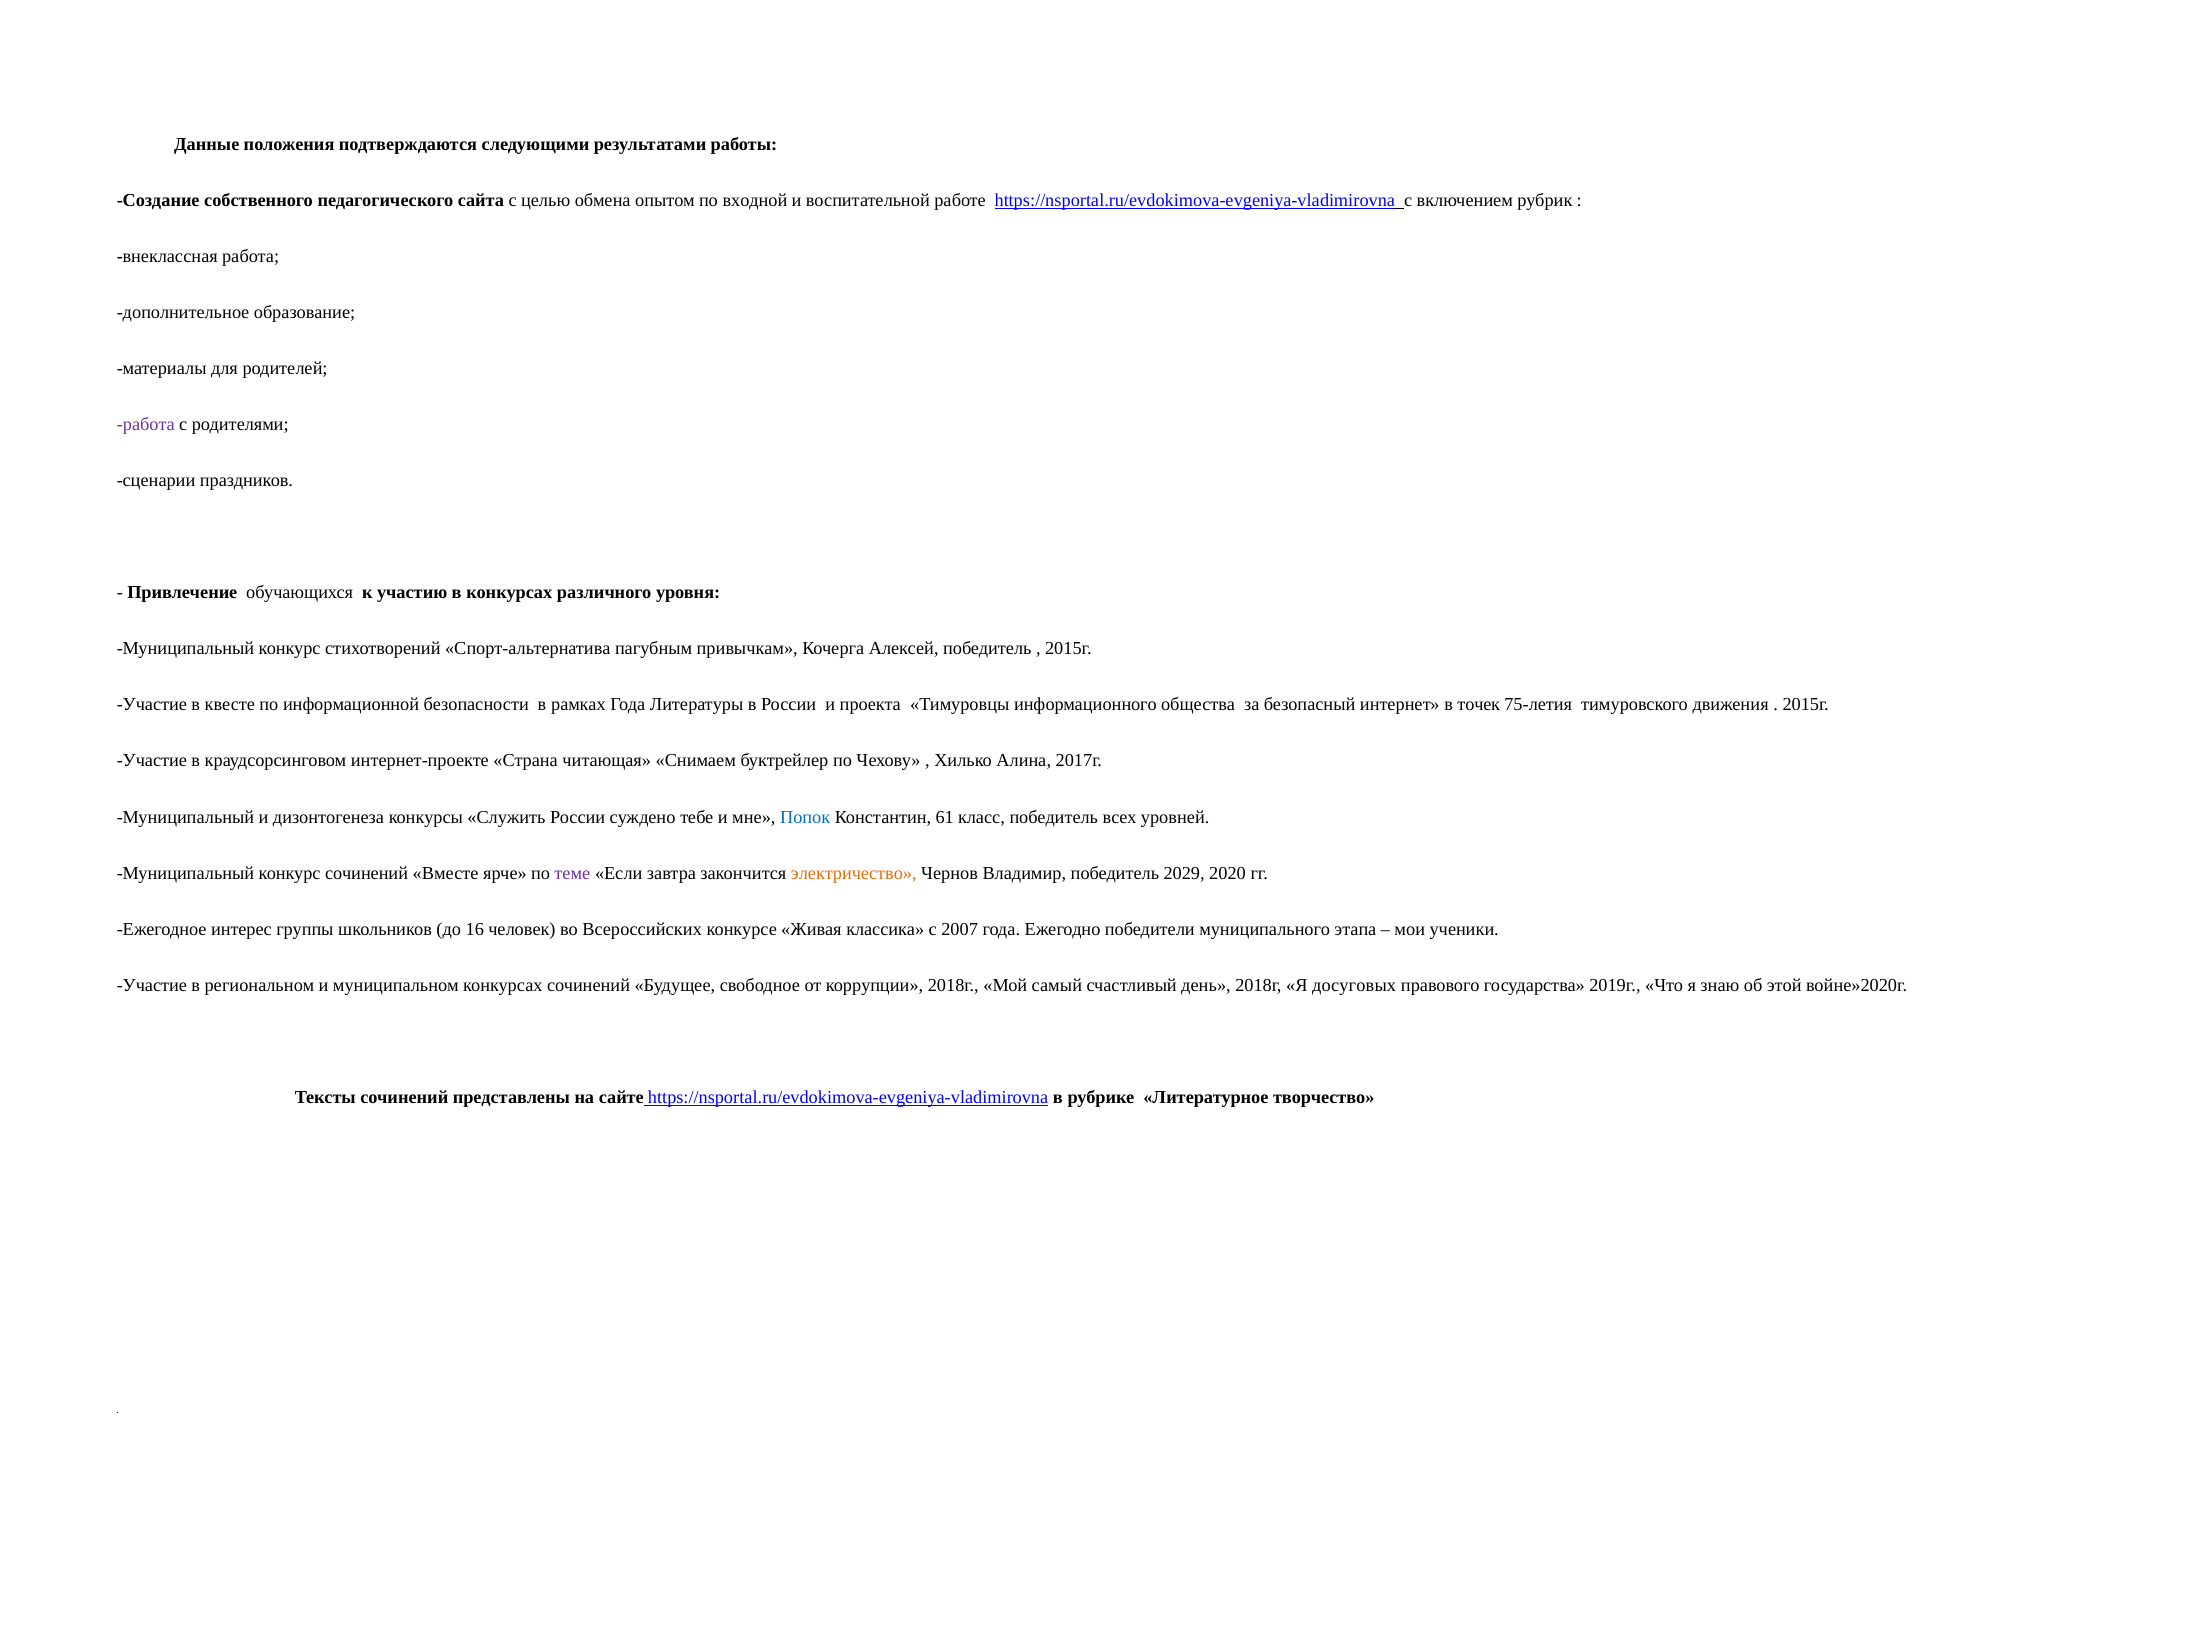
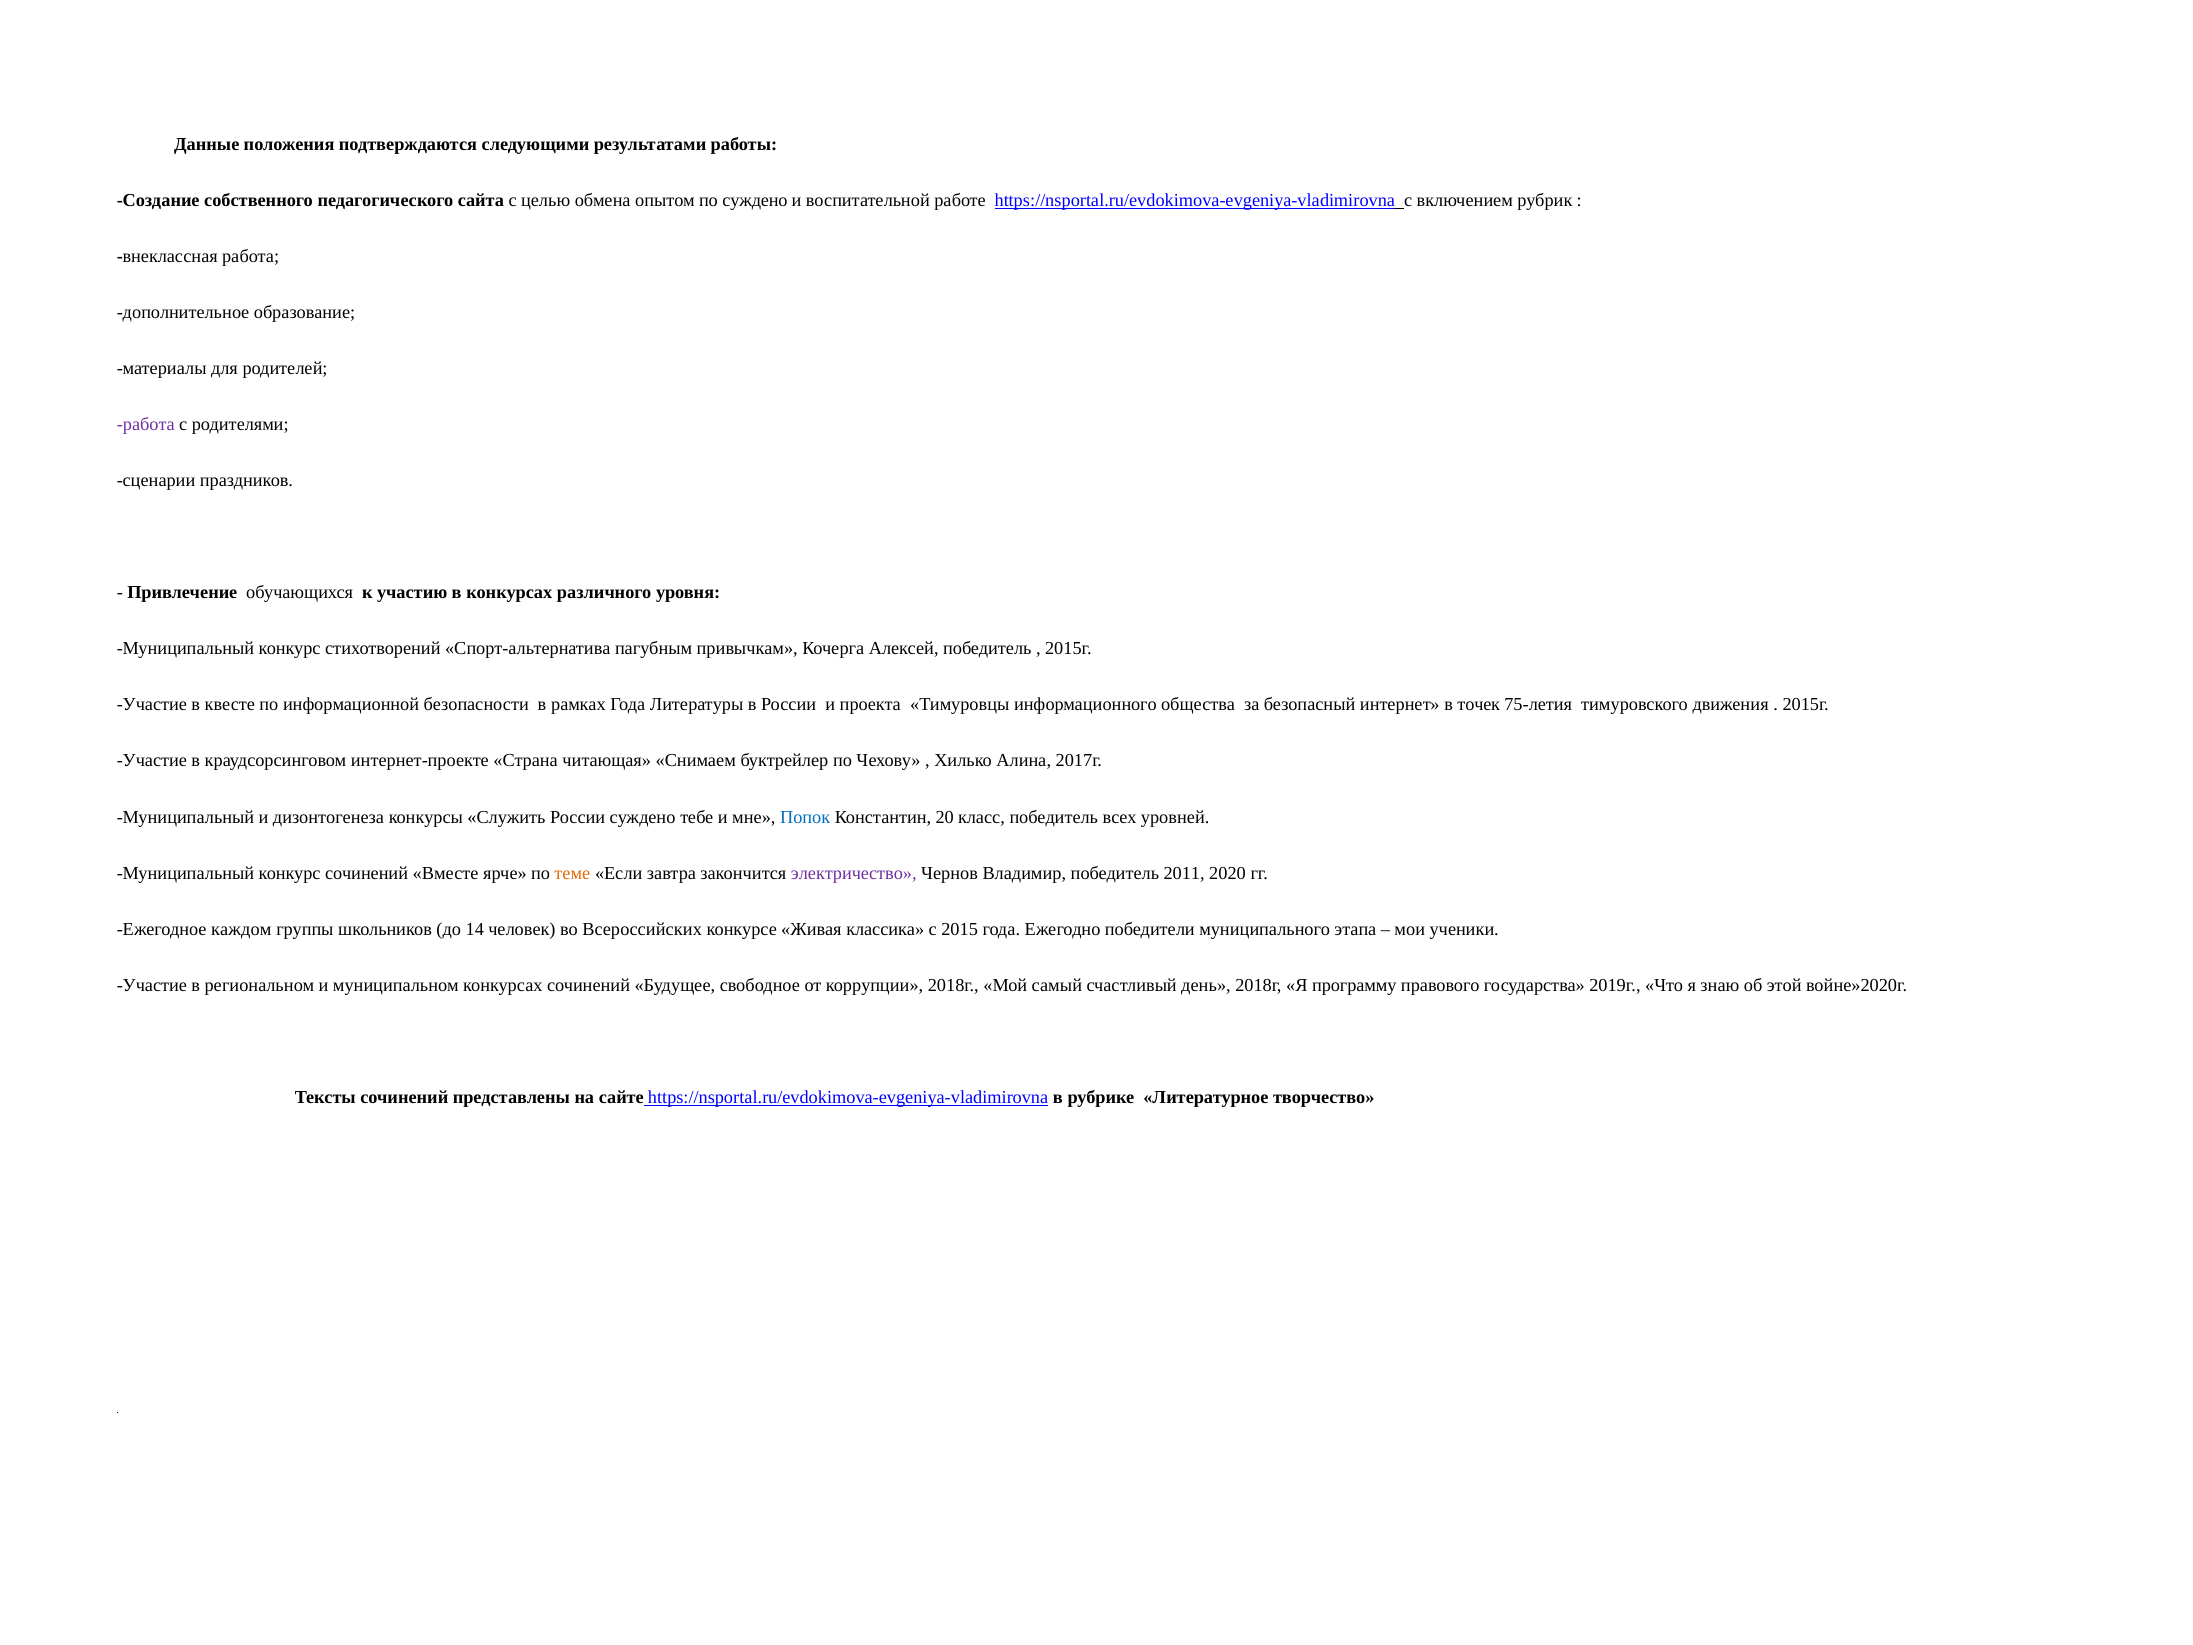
по входной: входной -> суждено
61: 61 -> 20
теме colour: purple -> orange
электричество colour: orange -> purple
2029: 2029 -> 2011
интерес: интерес -> каждом
16: 16 -> 14
2007: 2007 -> 2015
досуговых: досуговых -> программу
